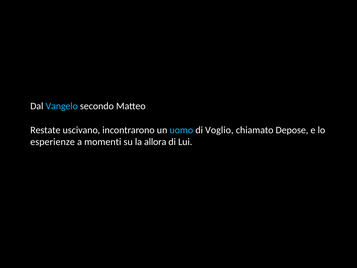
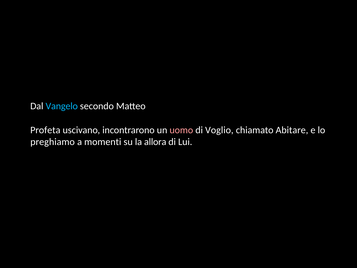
Restate: Restate -> Profeta
uomo colour: light blue -> pink
Depose: Depose -> Abitare
esperienze: esperienze -> preghiamo
